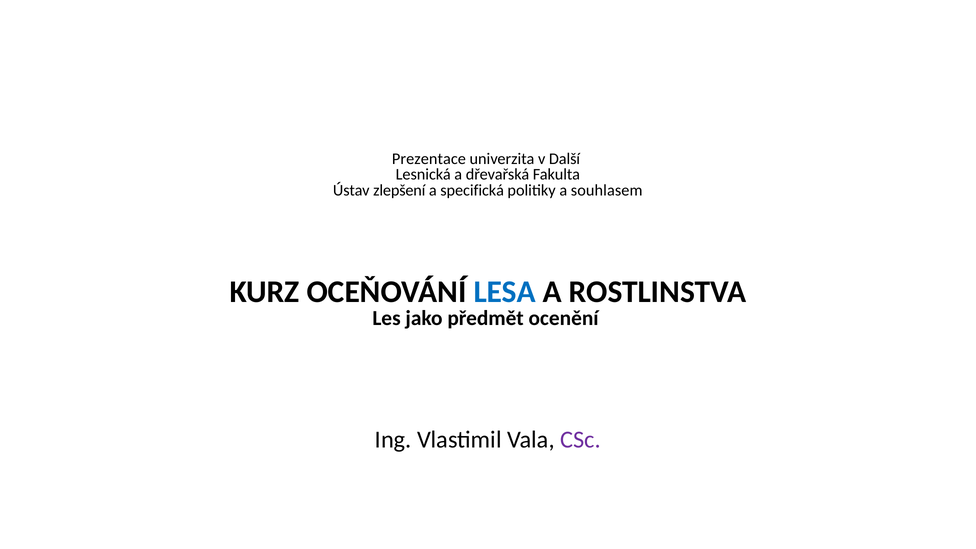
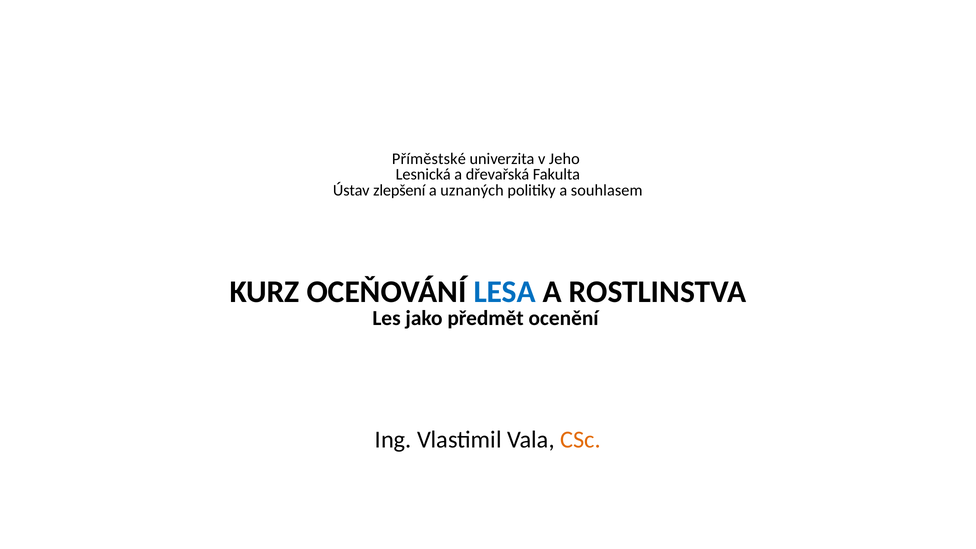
Prezentace: Prezentace -> Příměstské
Další: Další -> Jeho
specifická: specifická -> uznaných
CSc colour: purple -> orange
